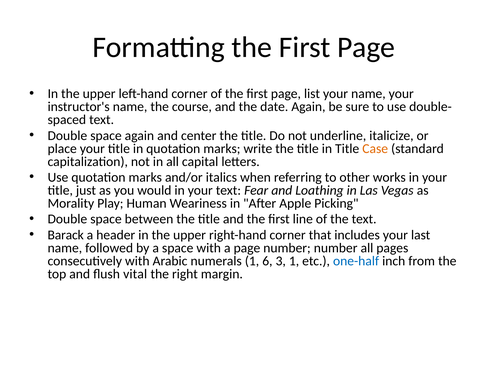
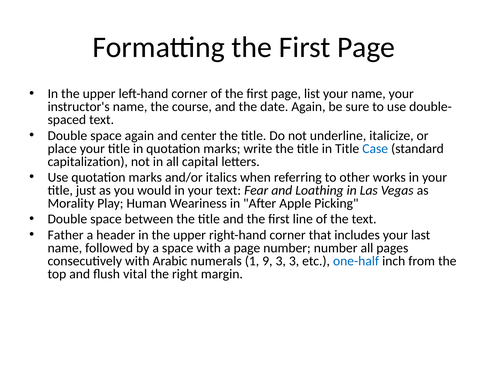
Case colour: orange -> blue
Barack: Barack -> Father
6: 6 -> 9
3 1: 1 -> 3
